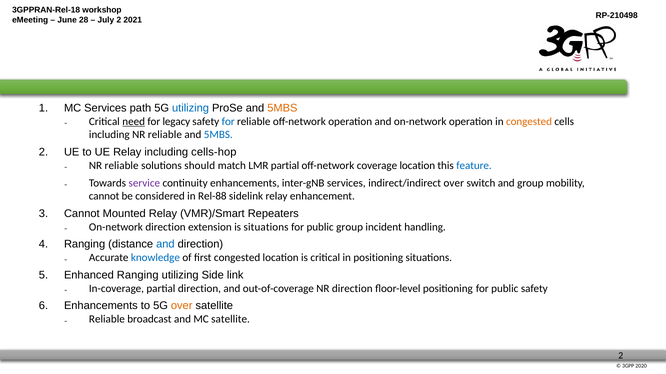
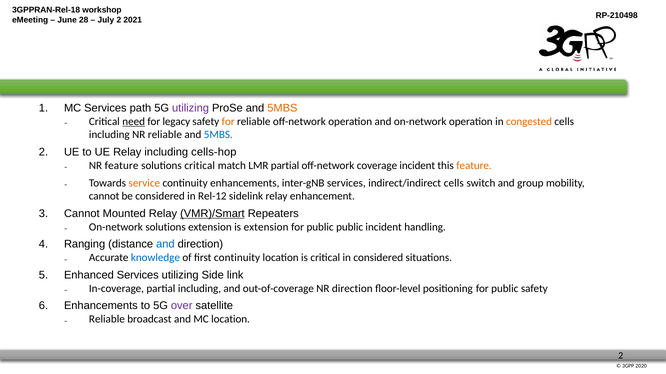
utilizing at (191, 108) colour: blue -> purple
for at (228, 122) colour: blue -> orange
reliable at (122, 166): reliable -> feature
solutions should: should -> critical
coverage location: location -> incident
feature at (474, 166) colour: blue -> orange
service colour: purple -> orange
indirect/indirect over: over -> cells
Rel-88: Rel-88 -> Rel-12
VMR)/Smart underline: none -> present
On-network direction: direction -> solutions
is situations: situations -> extension
public group: group -> public
first congested: congested -> continuity
in positioning: positioning -> considered
Enhanced Ranging: Ranging -> Services
partial direction: direction -> including
over at (182, 306) colour: orange -> purple
MC satellite: satellite -> location
